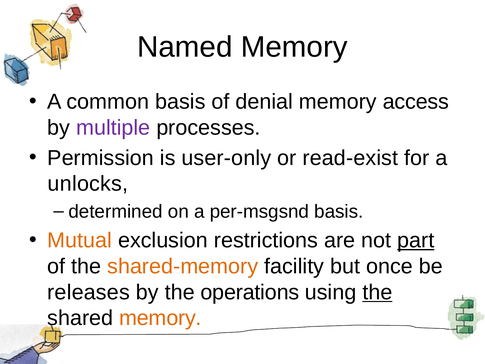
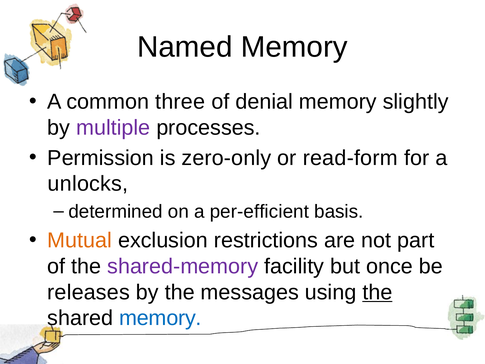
common basis: basis -> three
access: access -> slightly
user-only: user-only -> zero-only
read-exist: read-exist -> read-form
per-msgsnd: per-msgsnd -> per-efficient
part underline: present -> none
shared-memory colour: orange -> purple
operations: operations -> messages
memory at (160, 318) colour: orange -> blue
